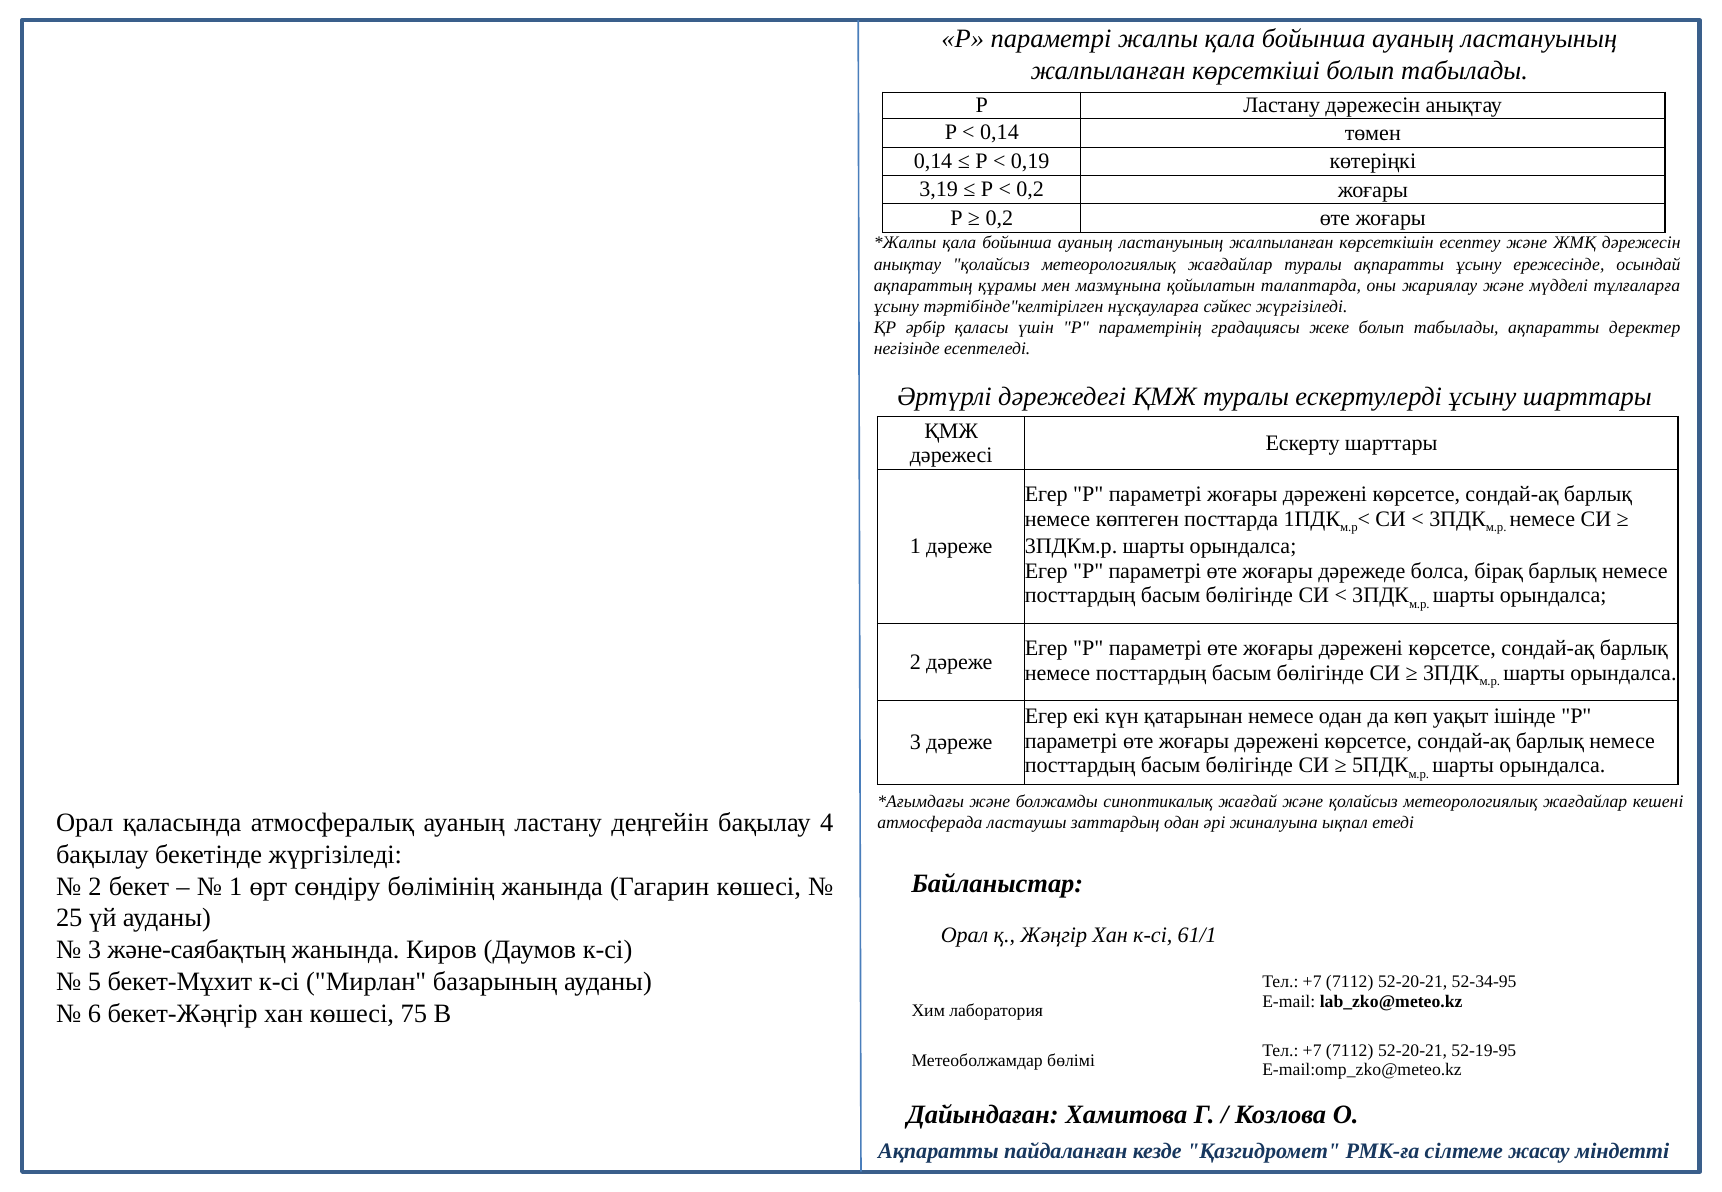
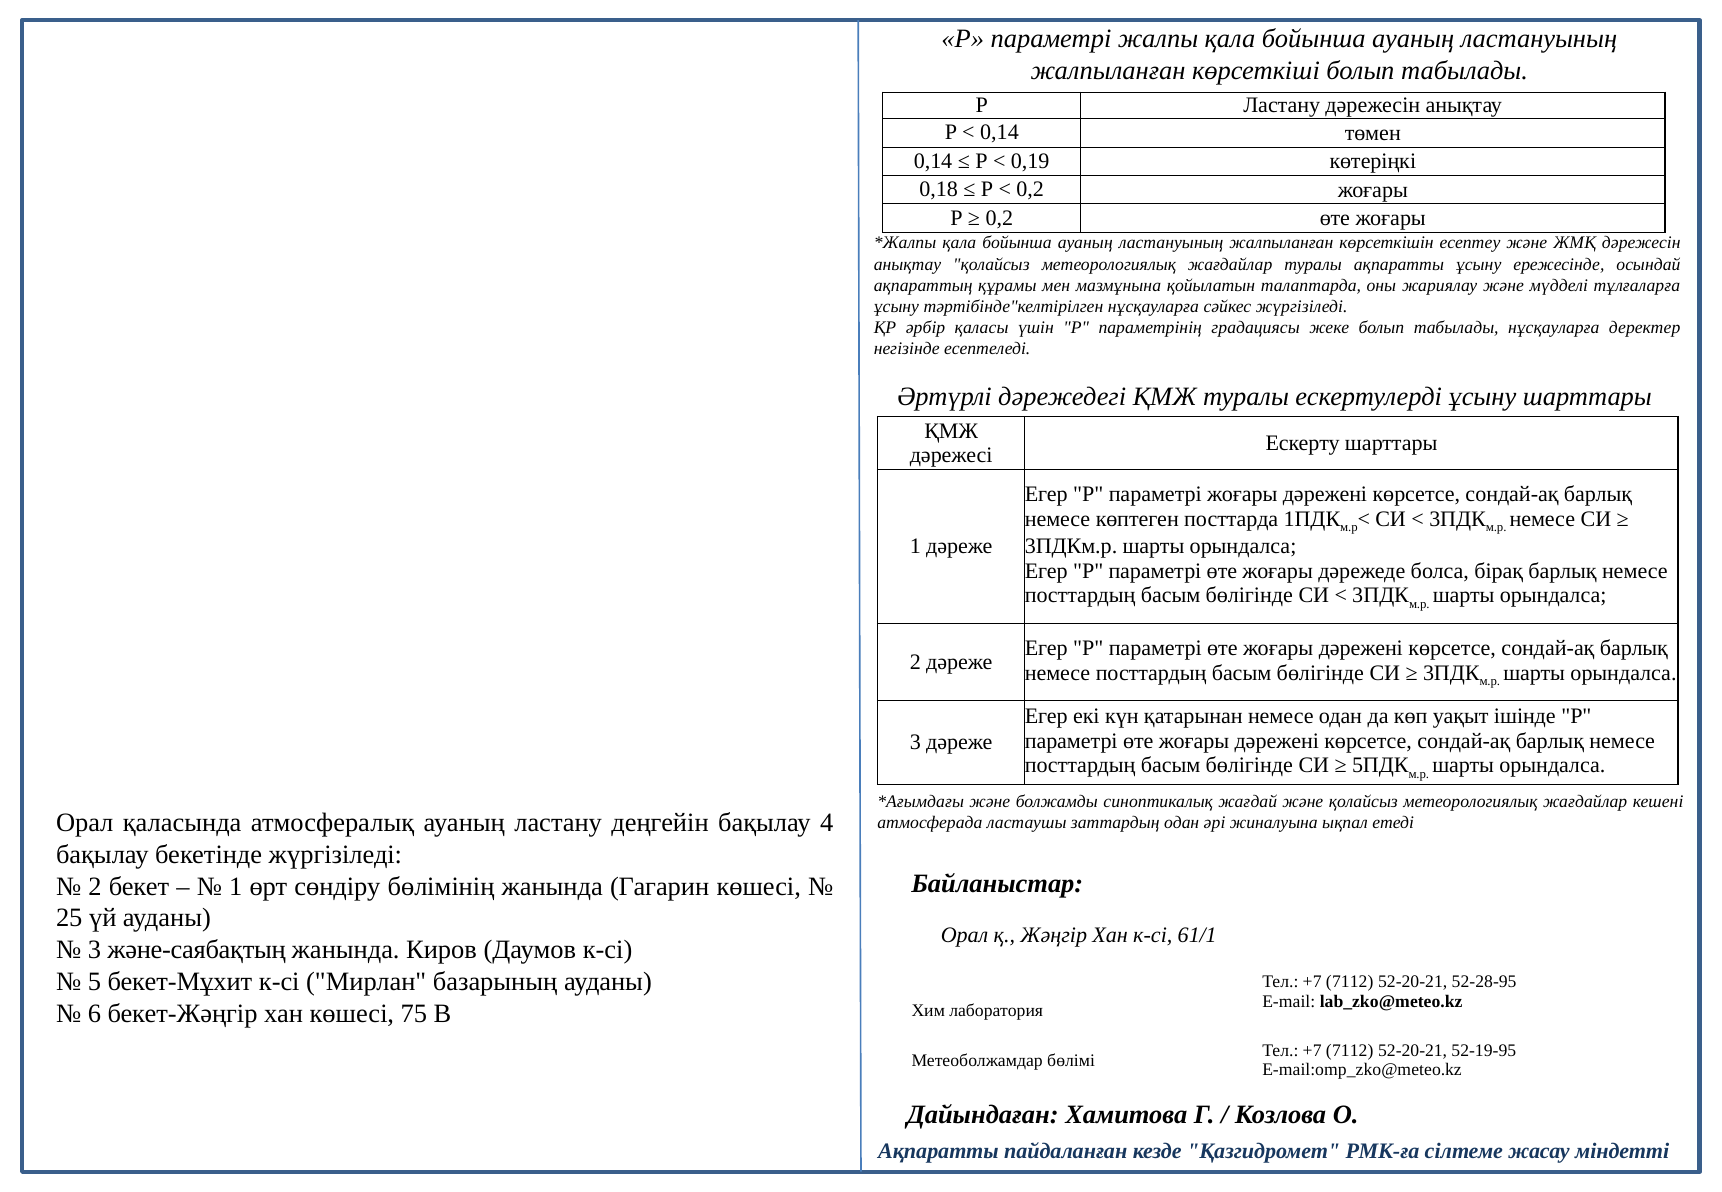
3,19: 3,19 -> 0,18
табылады ақпаратты: ақпаратты -> нұсқауларға
52-34-95: 52-34-95 -> 52-28-95
